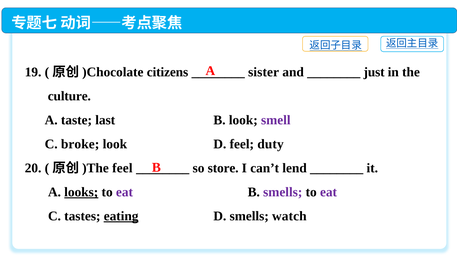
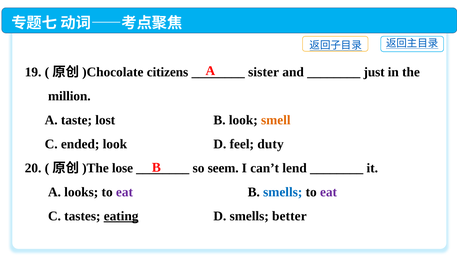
culture: culture -> million
last: last -> lost
smell colour: purple -> orange
broke: broke -> ended
feel at (122, 168): feel -> lose
store: store -> seem
looks underline: present -> none
smells at (283, 192) colour: purple -> blue
watch: watch -> better
